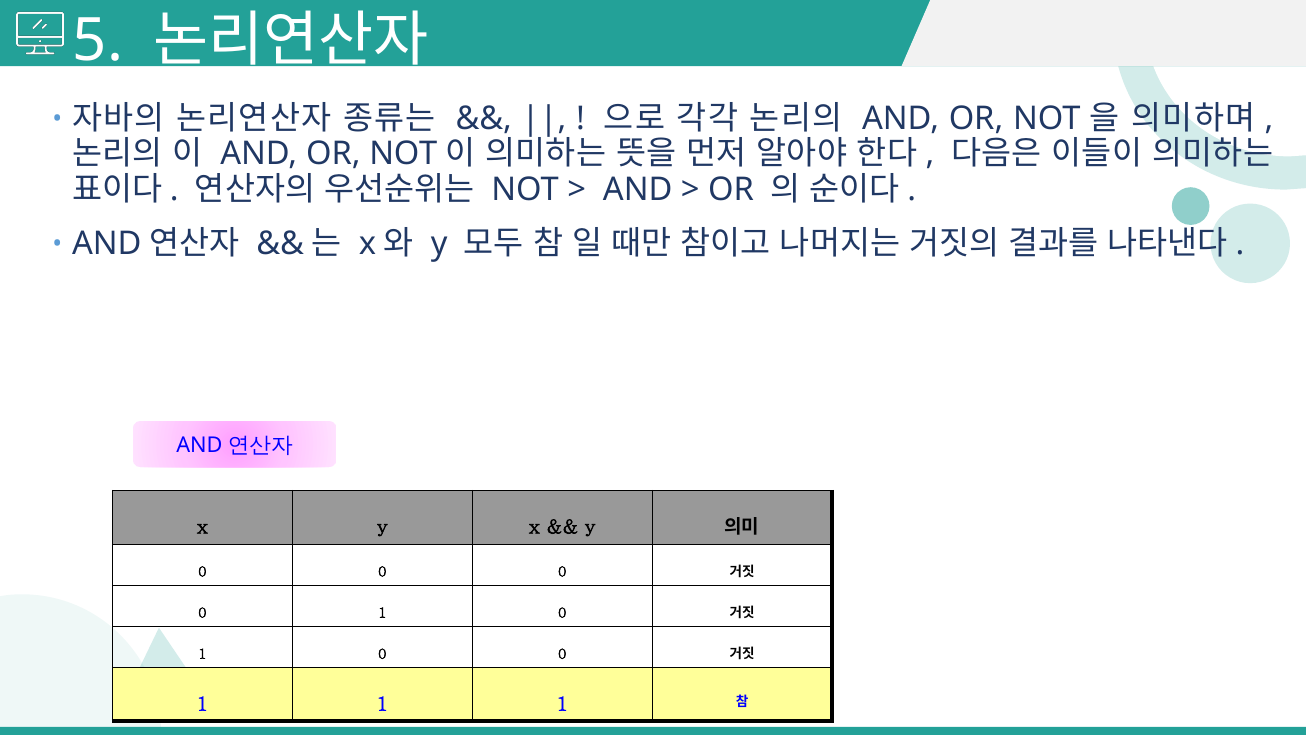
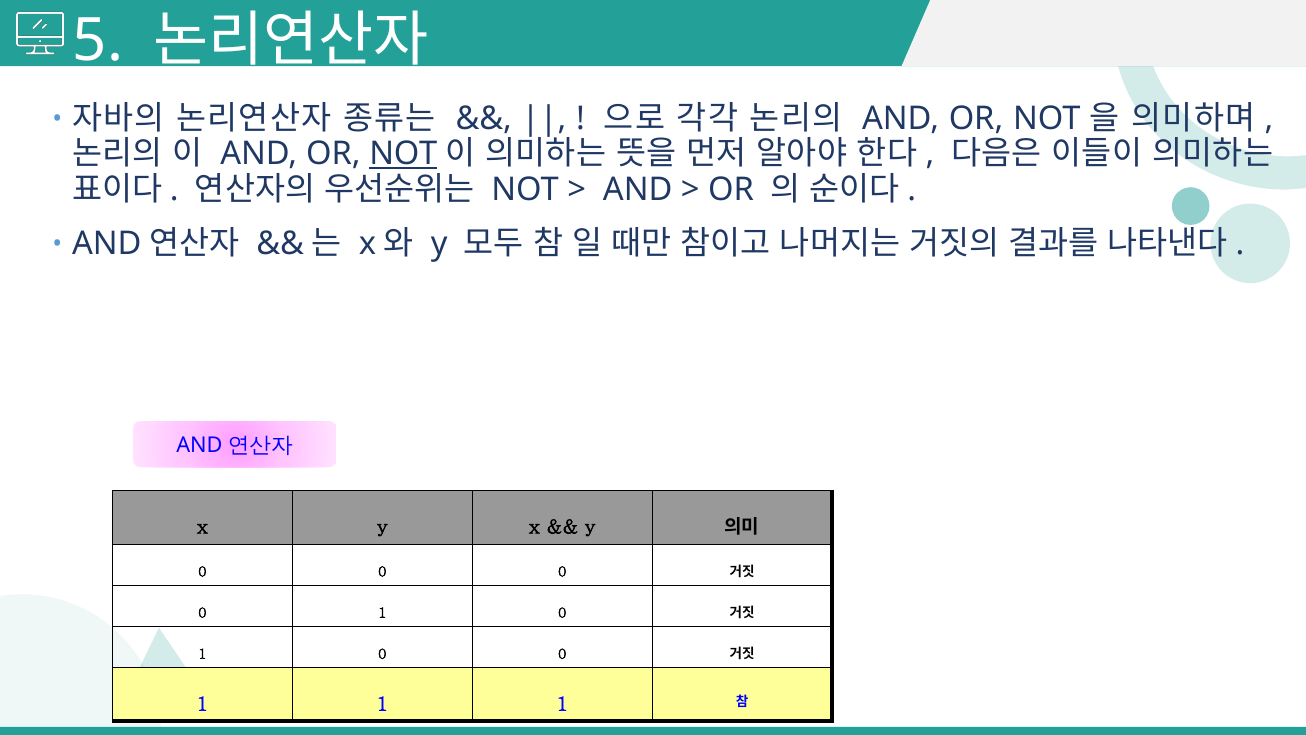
NOT at (403, 154) underline: none -> present
